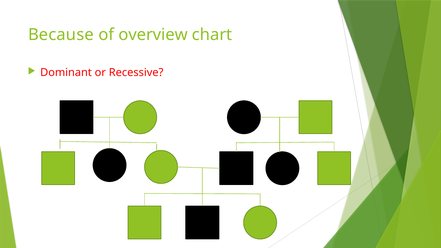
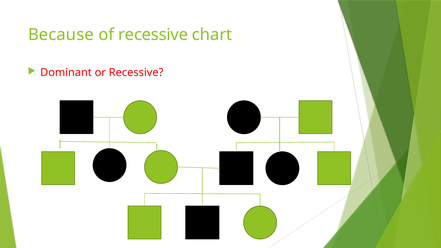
of overview: overview -> recessive
